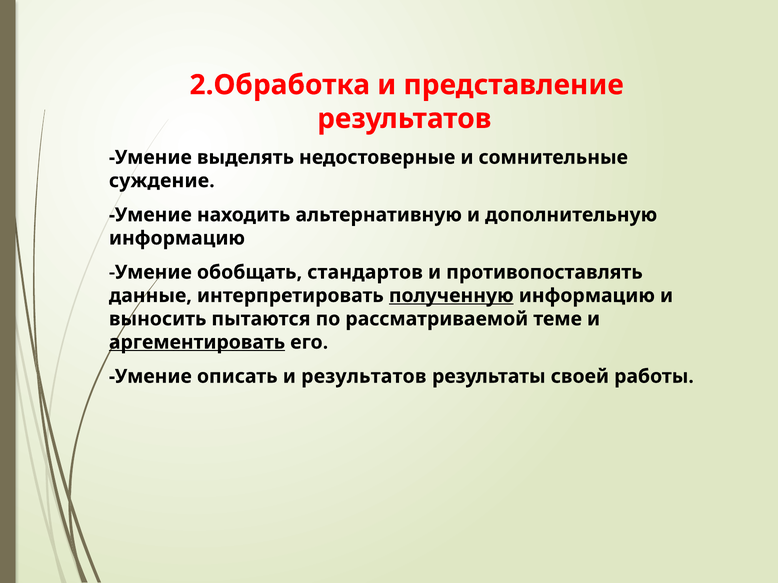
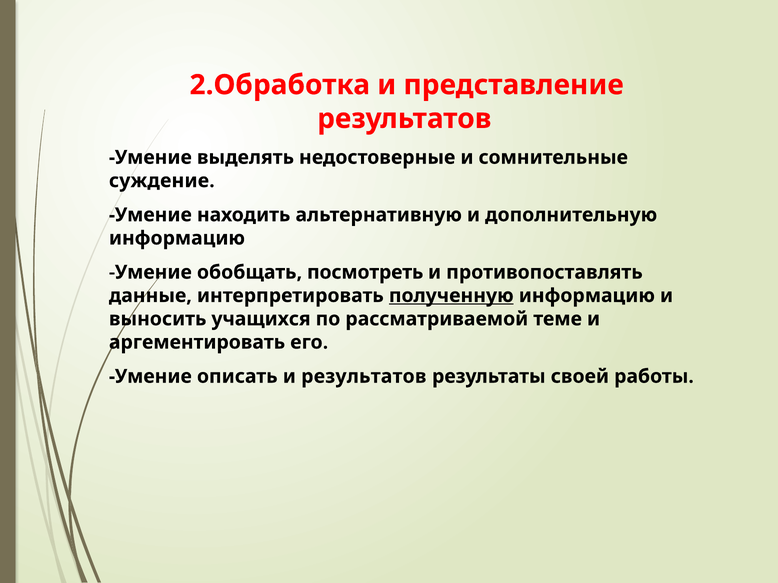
стандартов: стандартов -> посмотреть
пытаются: пытаются -> учащихся
аргементировать underline: present -> none
